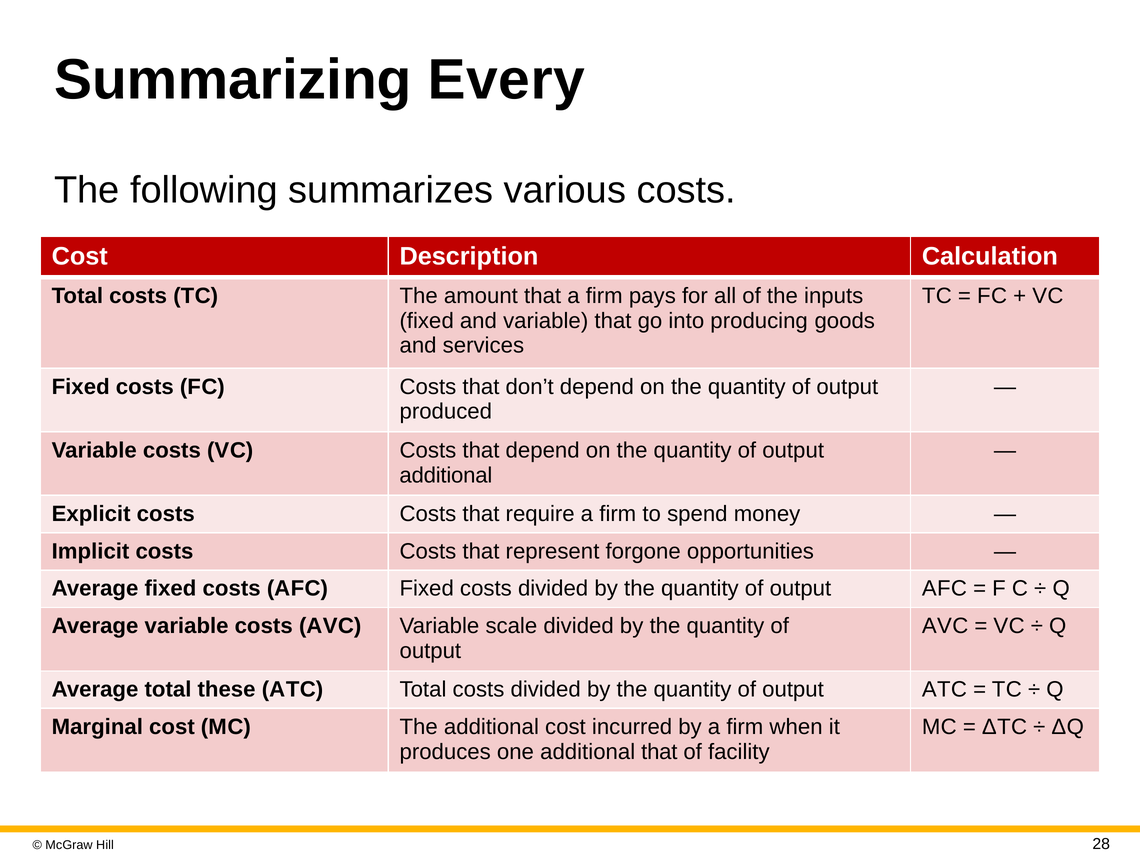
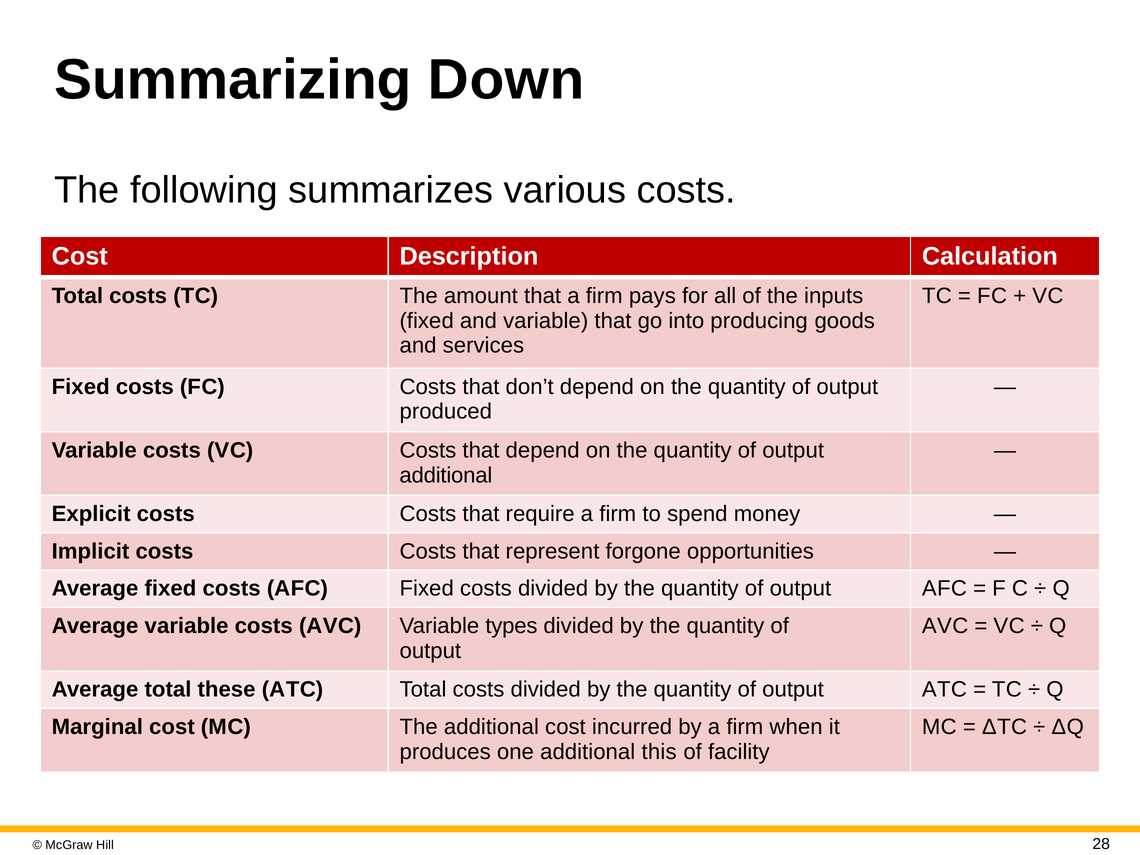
Every: Every -> Down
scale: scale -> types
additional that: that -> this
